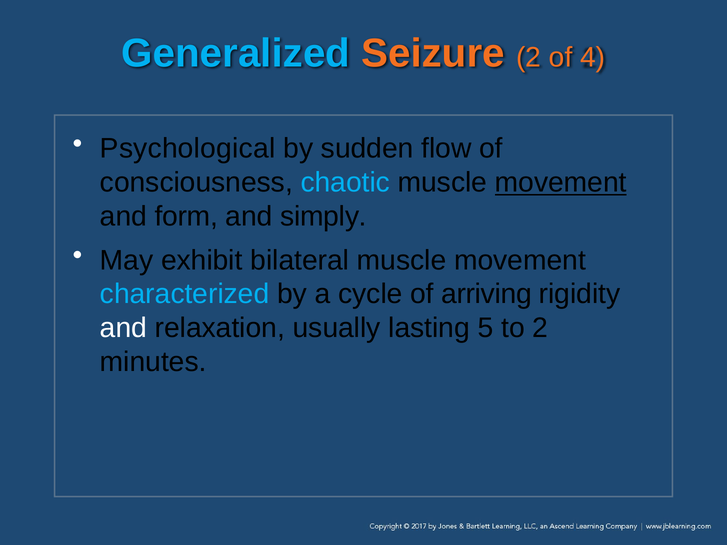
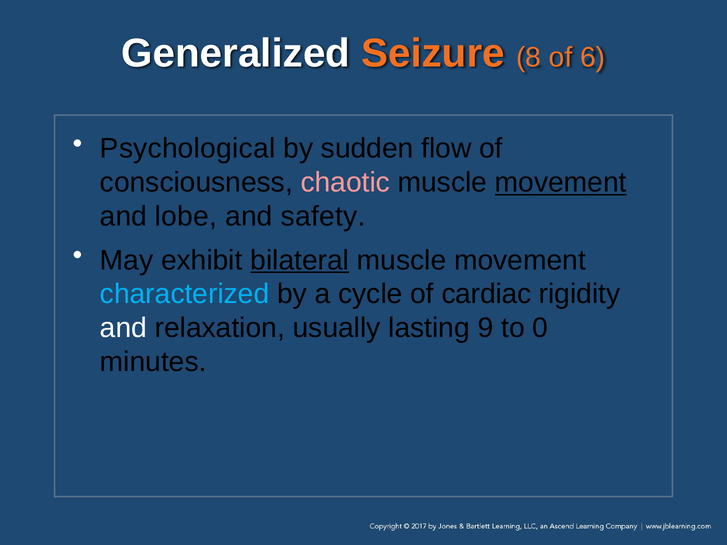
Generalized colour: light blue -> white
Seizure 2: 2 -> 8
4: 4 -> 6
chaotic colour: light blue -> pink
form: form -> lobe
simply: simply -> safety
bilateral underline: none -> present
arriving: arriving -> cardiac
5: 5 -> 9
to 2: 2 -> 0
